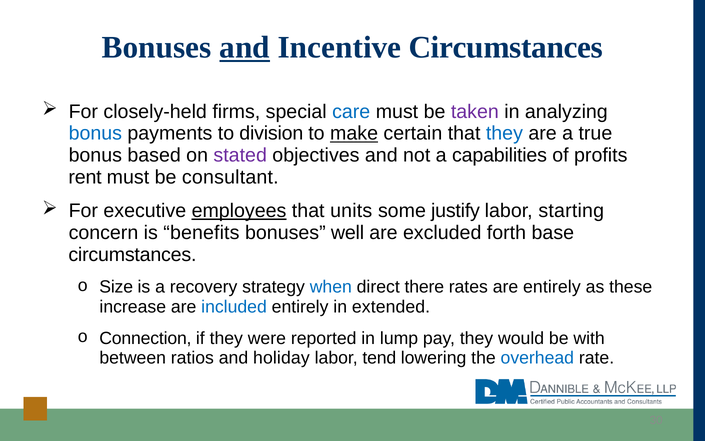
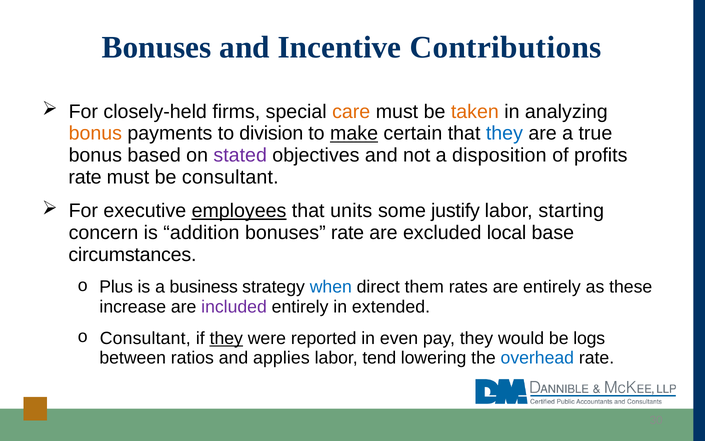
and at (245, 48) underline: present -> none
Incentive Circumstances: Circumstances -> Contributions
care colour: blue -> orange
taken colour: purple -> orange
bonus at (95, 133) colour: blue -> orange
capabilities: capabilities -> disposition
rent at (85, 177): rent -> rate
benefits: benefits -> addition
bonuses well: well -> rate
forth: forth -> local
Size: Size -> Plus
recovery: recovery -> business
there: there -> them
included colour: blue -> purple
Connection at (145, 338): Connection -> Consultant
they at (226, 338) underline: none -> present
lump: lump -> even
with: with -> logs
holiday: holiday -> applies
